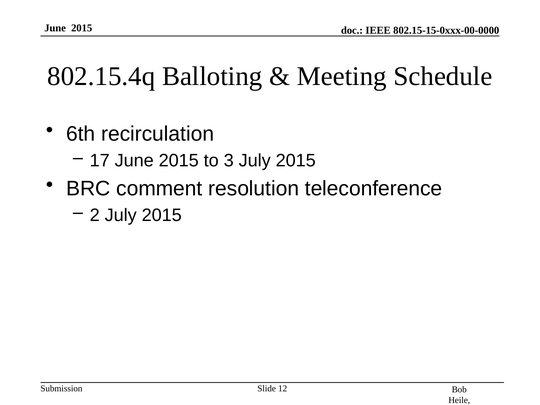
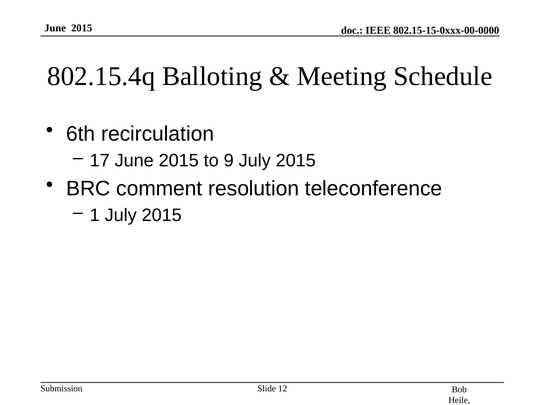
3: 3 -> 9
2: 2 -> 1
